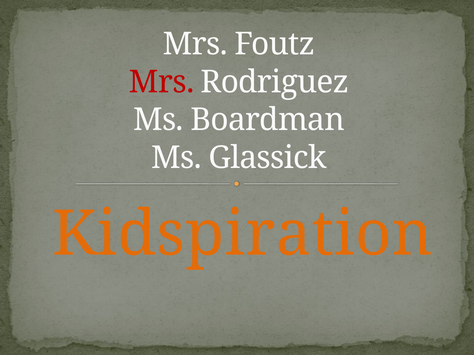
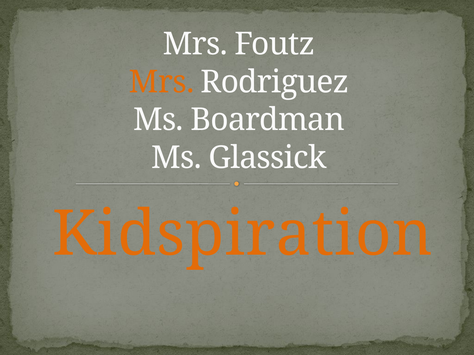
Mrs at (162, 82) colour: red -> orange
